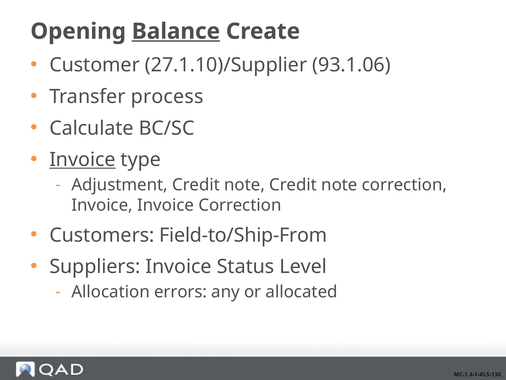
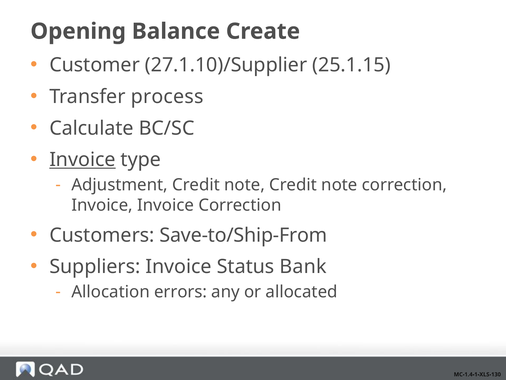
Balance underline: present -> none
93.1.06: 93.1.06 -> 25.1.15
Field-to/Ship-From: Field-to/Ship-From -> Save-to/Ship-From
Level: Level -> Bank
